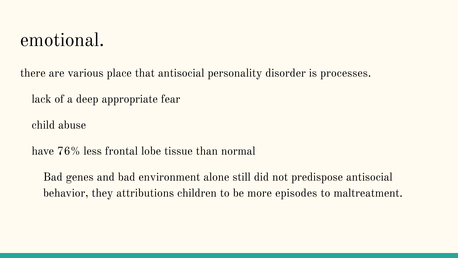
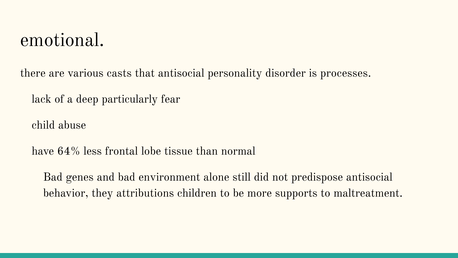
place: place -> casts
appropriate: appropriate -> particularly
76%: 76% -> 64%
episodes: episodes -> supports
